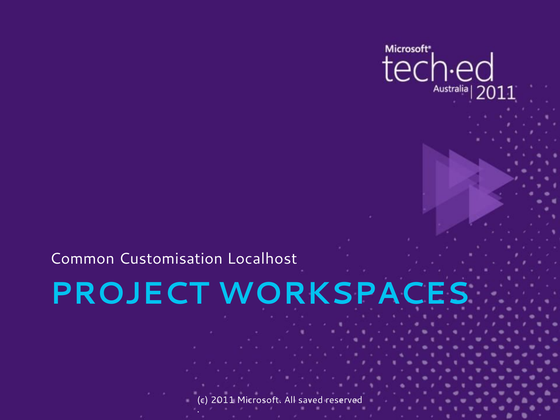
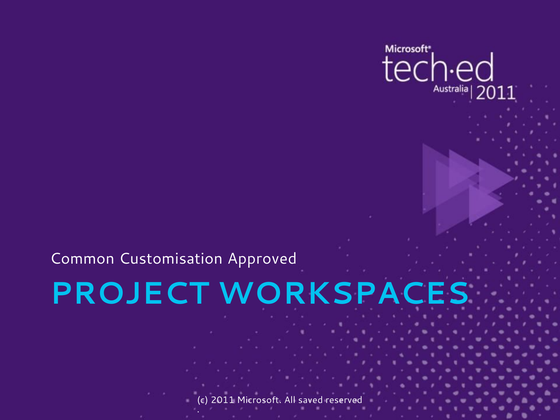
Localhost: Localhost -> Approved
